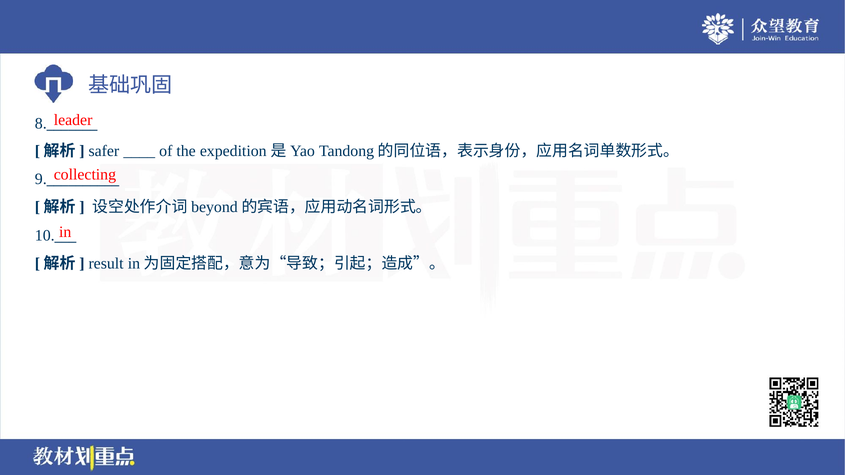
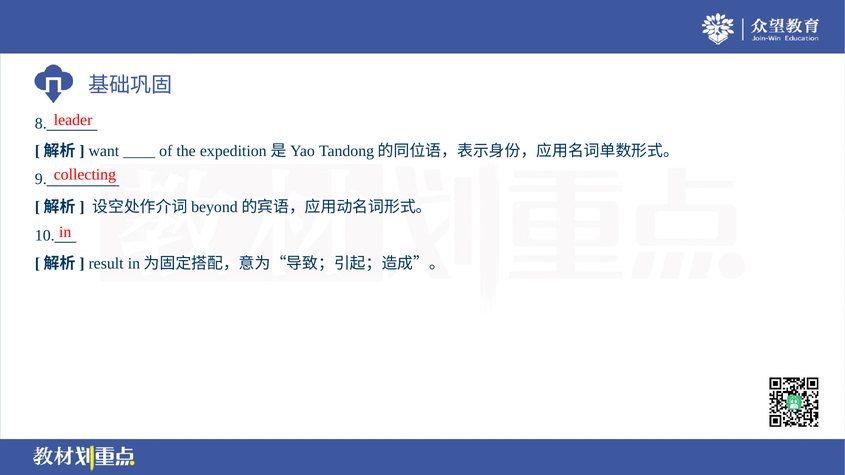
safer: safer -> want
